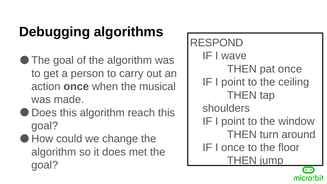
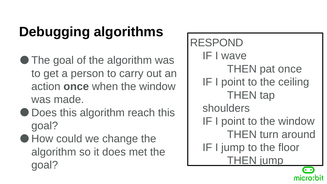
when the musical: musical -> window
I once: once -> jump
